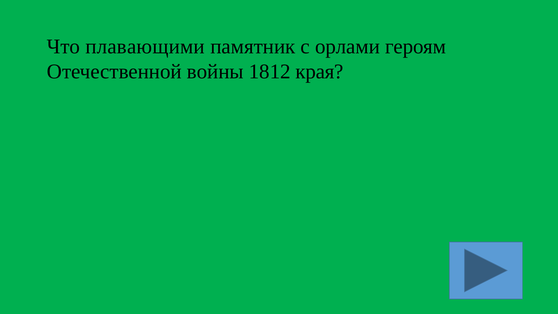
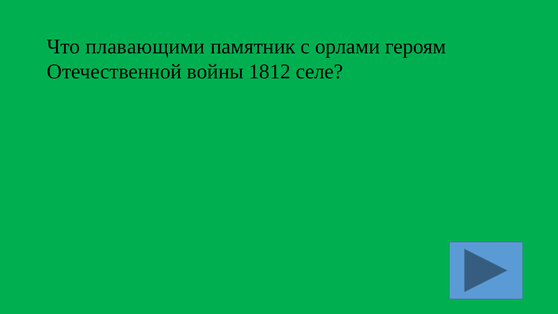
края: края -> селе
